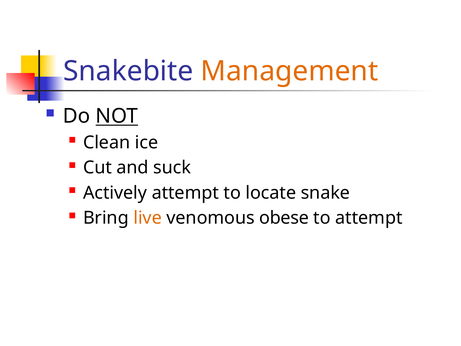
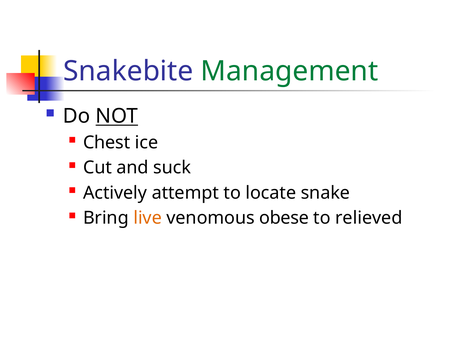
Management colour: orange -> green
Clean: Clean -> Chest
to attempt: attempt -> relieved
